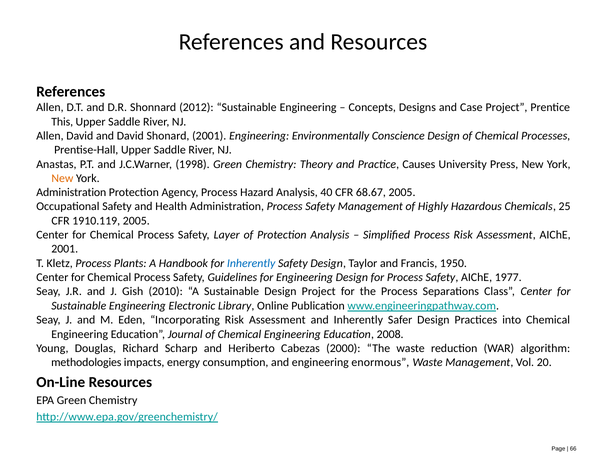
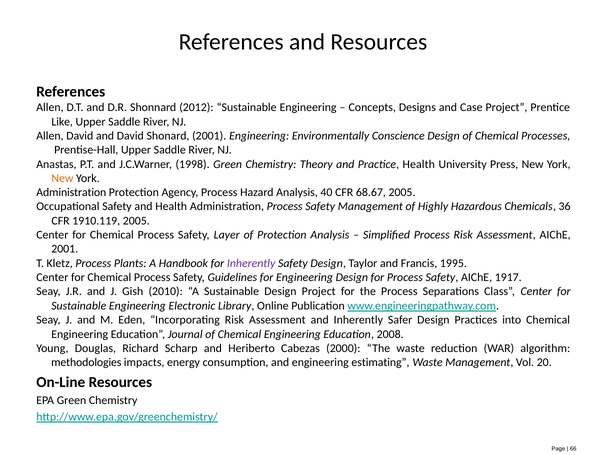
This: This -> Like
Practice Causes: Causes -> Health
25: 25 -> 36
Inherently at (251, 263) colour: blue -> purple
1950: 1950 -> 1995
1977: 1977 -> 1917
enormous: enormous -> estimating
